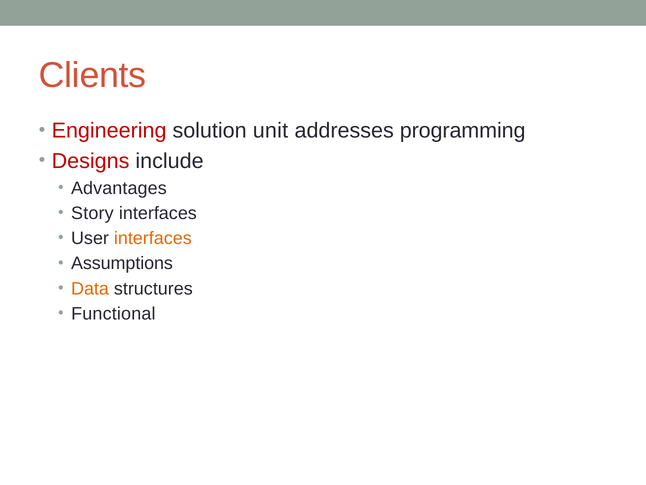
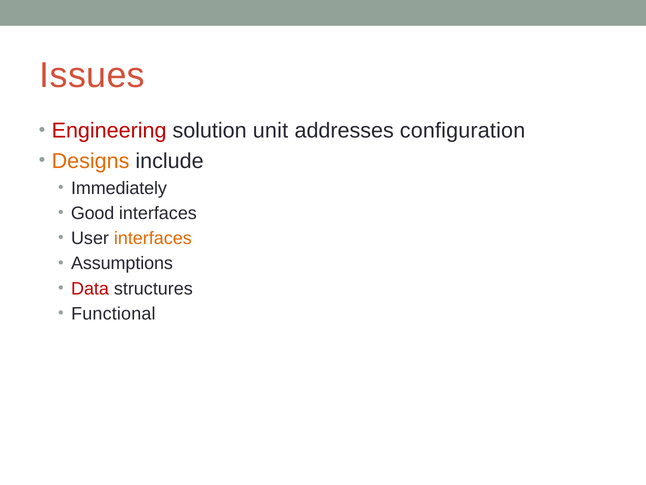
Clients: Clients -> Issues
programming: programming -> configuration
Designs colour: red -> orange
Advantages: Advantages -> Immediately
Story: Story -> Good
Data colour: orange -> red
